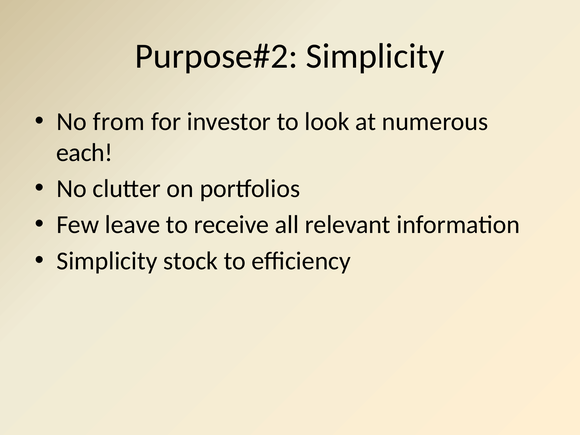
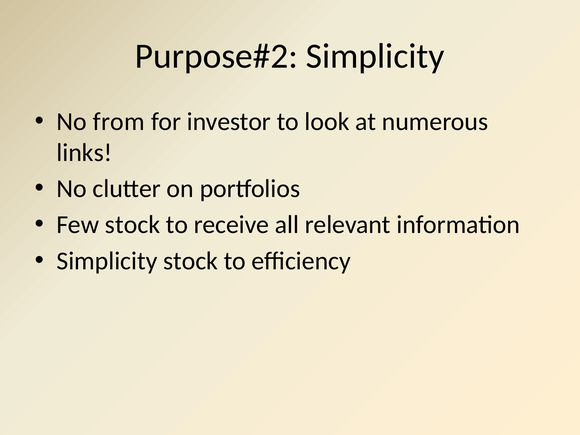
each: each -> links
Few leave: leave -> stock
